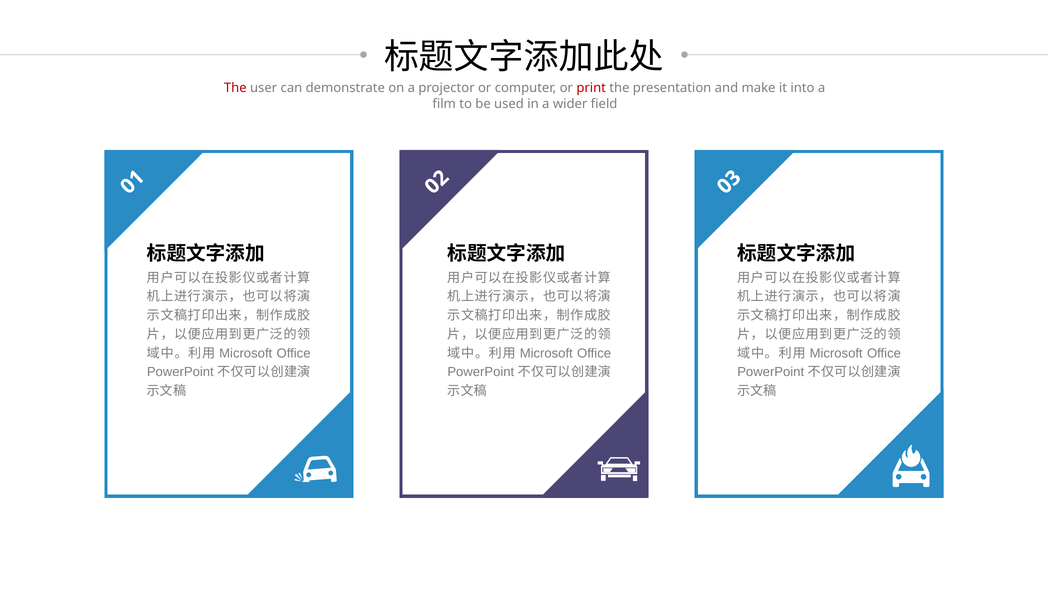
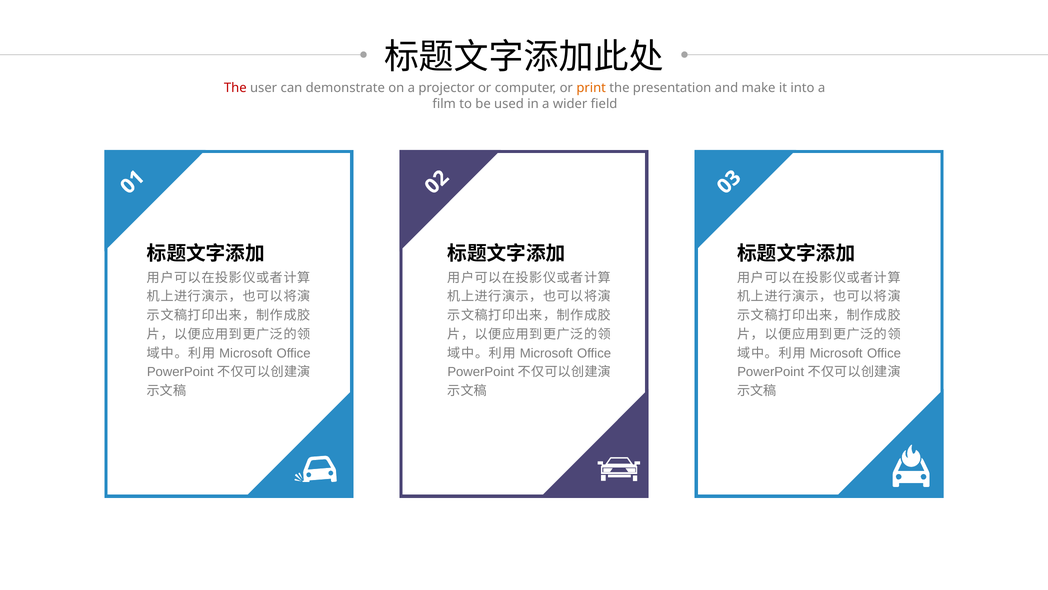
print colour: red -> orange
